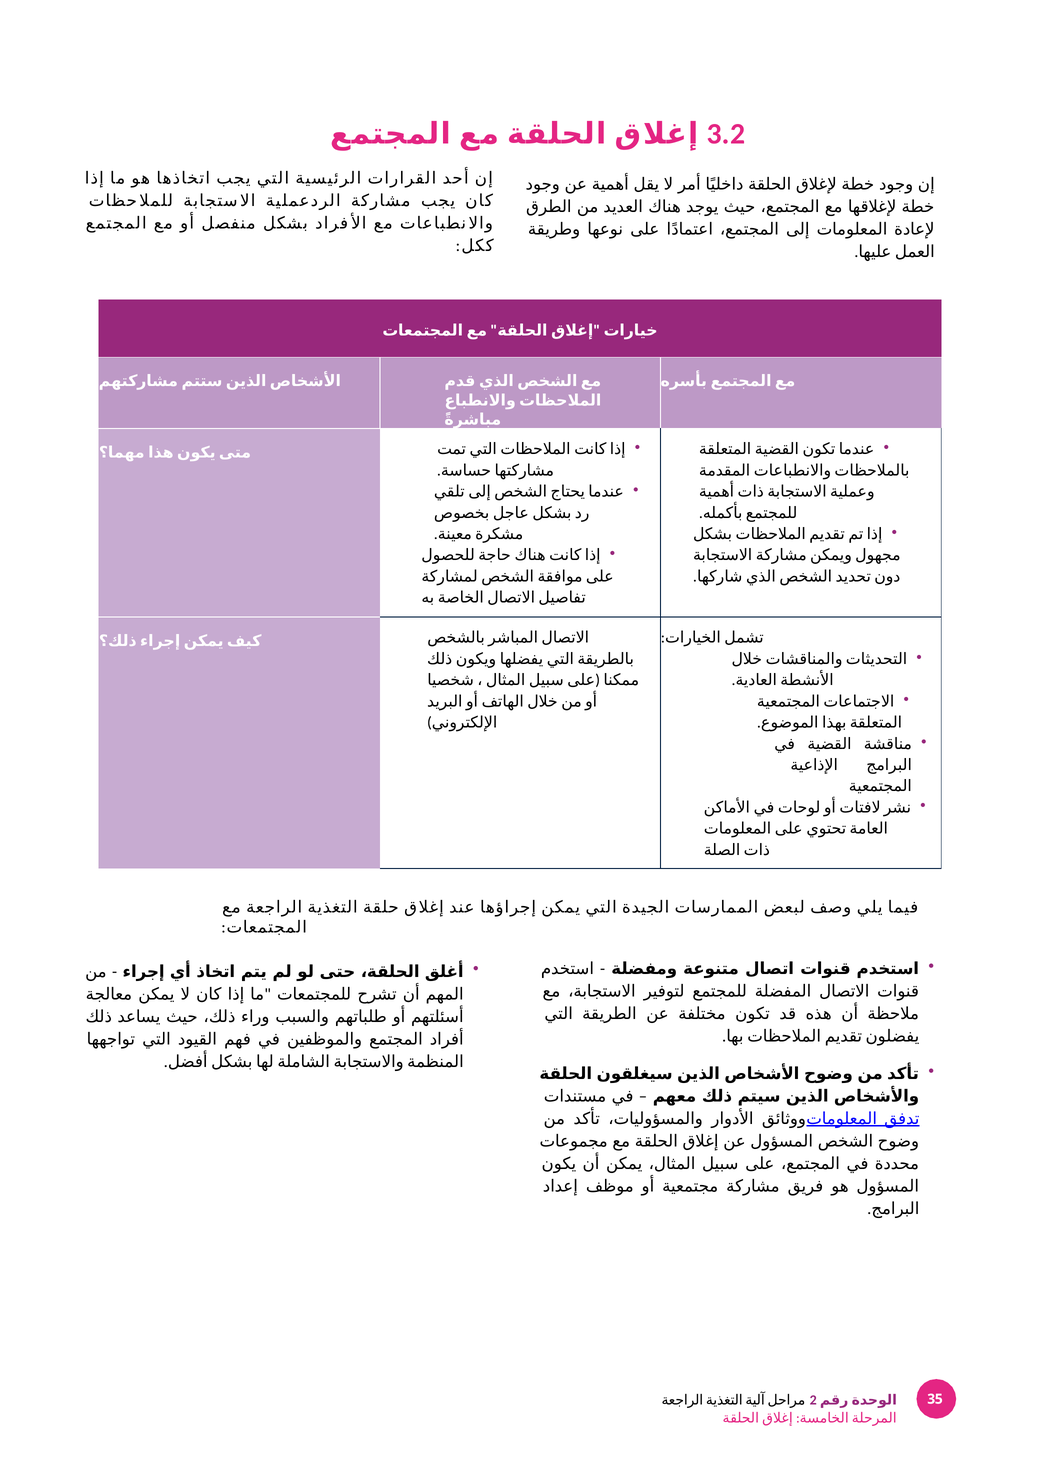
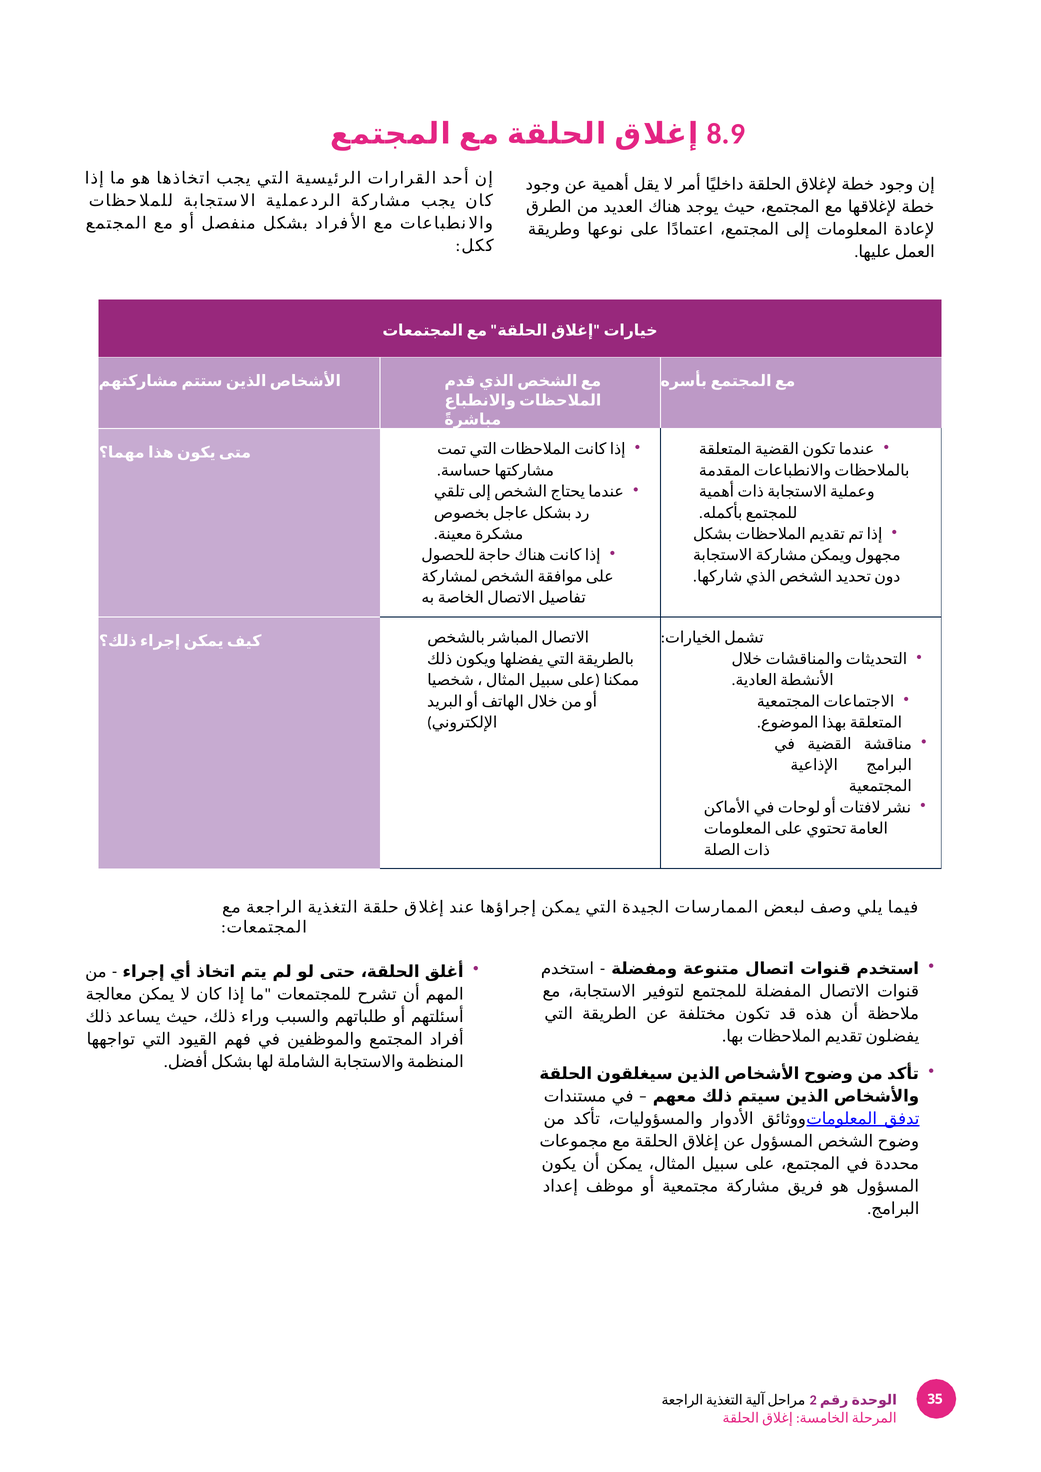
3.2: 3.2 -> 8.9
